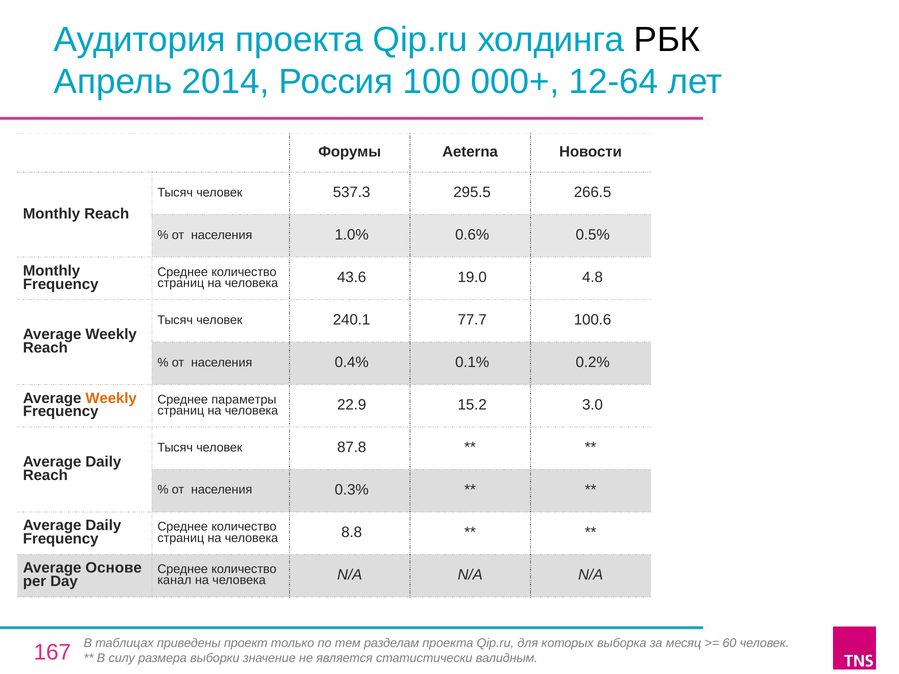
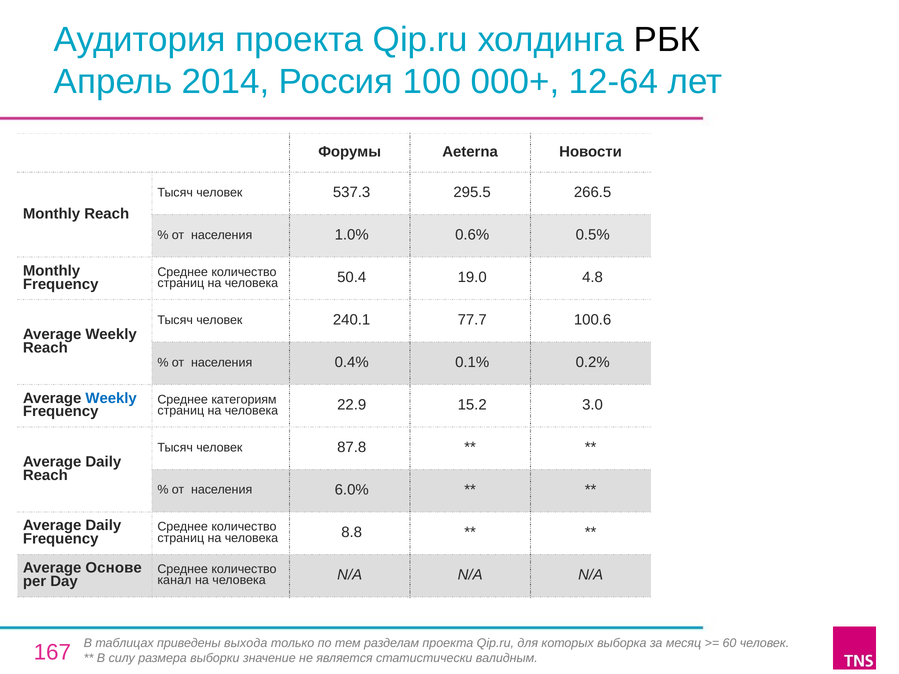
43.6: 43.6 -> 50.4
Weekly at (111, 398) colour: orange -> blue
параметры: параметры -> категориям
0.3%: 0.3% -> 6.0%
проект: проект -> выхода
